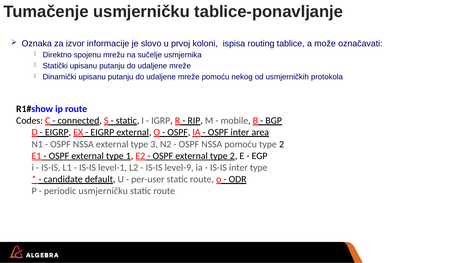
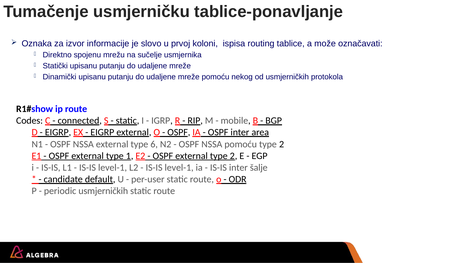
3: 3 -> 6
level-9 at (179, 168): level-9 -> level-1
inter type: type -> šalje
periodic usmjerničku: usmjerničku -> usmjerničkih
